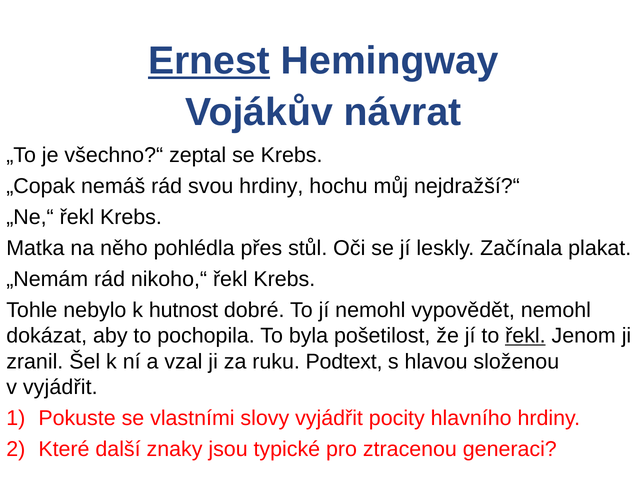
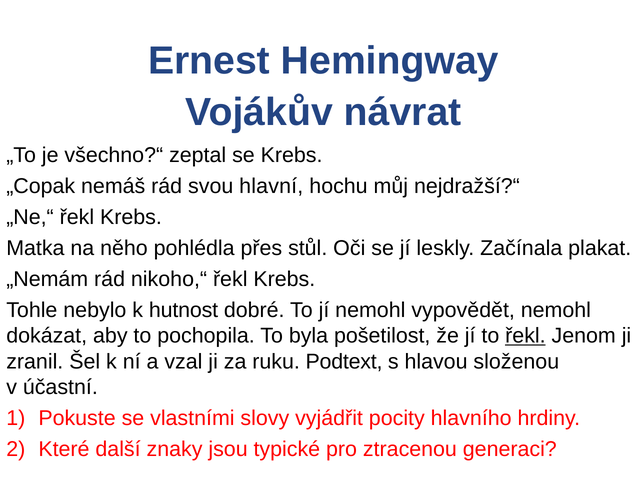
Ernest underline: present -> none
svou hrdiny: hrdiny -> hlavní
v vyjádřit: vyjádřit -> účastní
